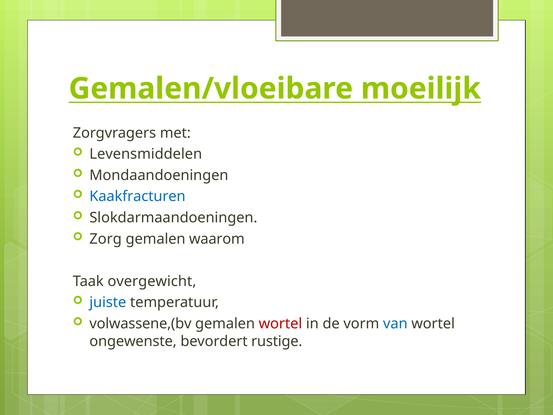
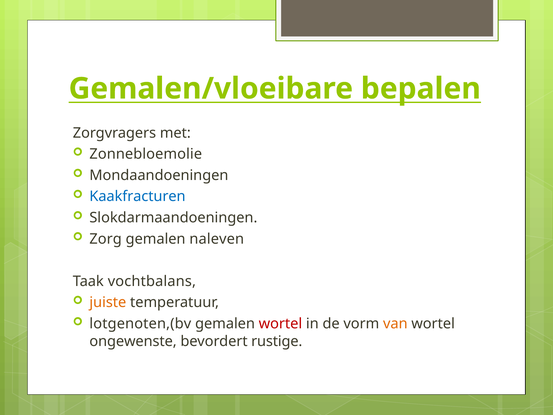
moeilijk: moeilijk -> bepalen
Levensmiddelen: Levensmiddelen -> Zonnebloemolie
waarom: waarom -> naleven
overgewicht: overgewicht -> vochtbalans
juiste colour: blue -> orange
volwassene,(bv: volwassene,(bv -> lotgenoten,(bv
van colour: blue -> orange
